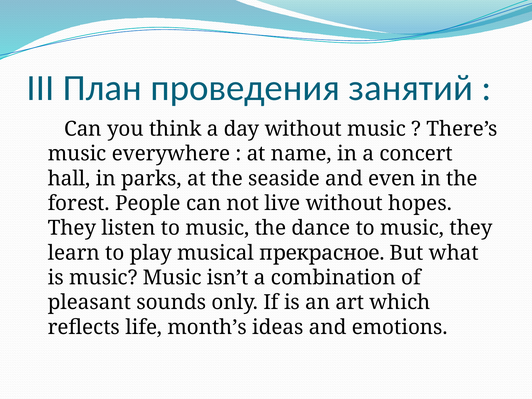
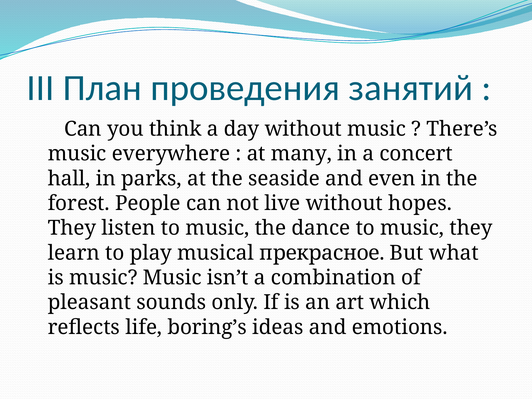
name: name -> many
month’s: month’s -> boring’s
